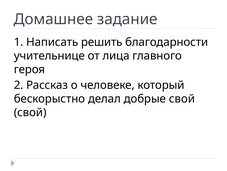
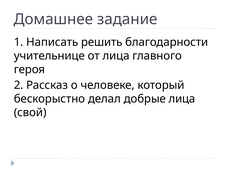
добрые свой: свой -> лица
